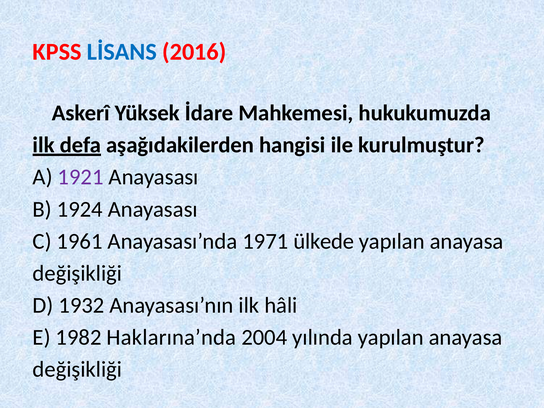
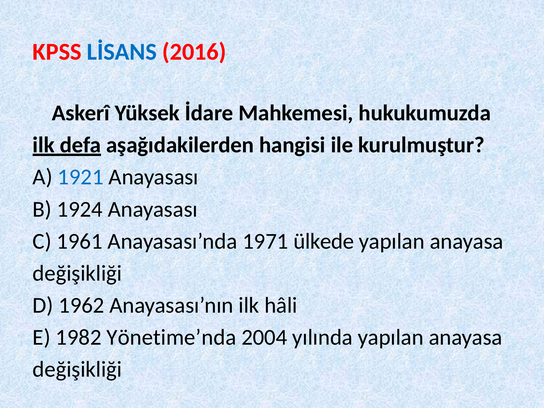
1921 colour: purple -> blue
1932: 1932 -> 1962
Haklarına’nda: Haklarına’nda -> Yönetime’nda
